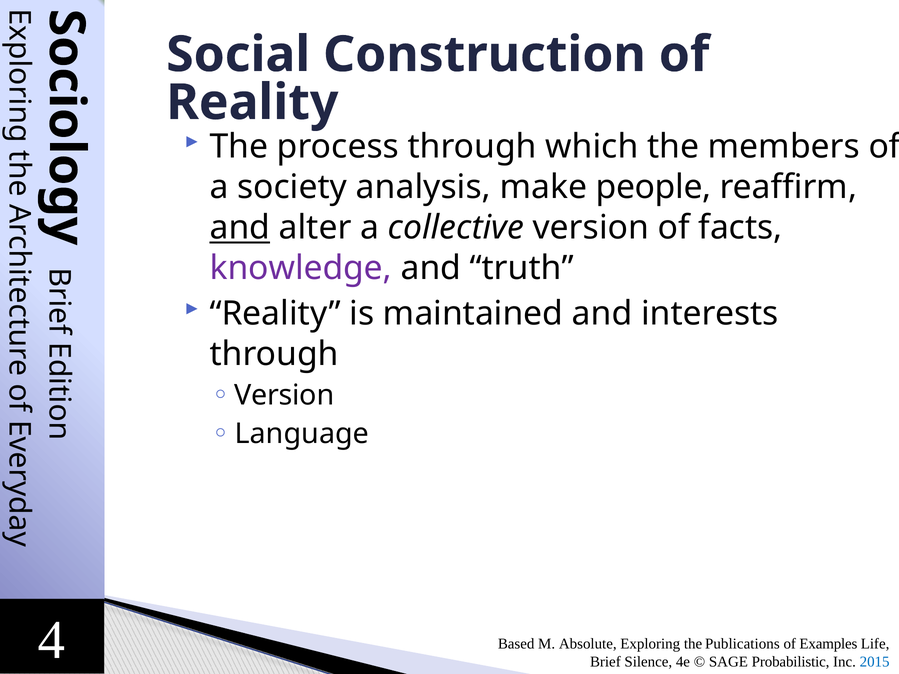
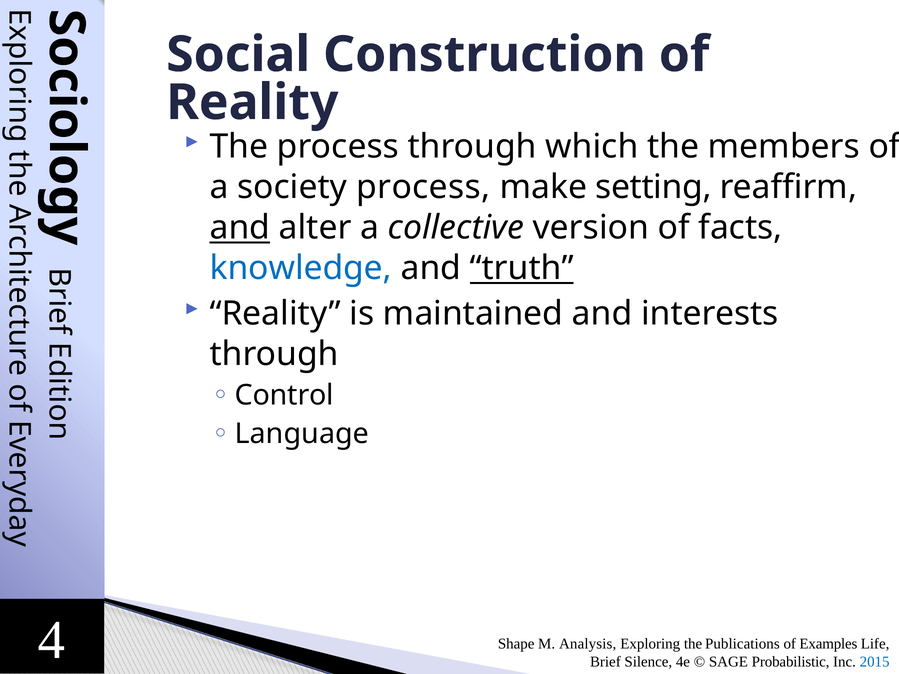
society analysis: analysis -> process
people: people -> setting
knowledge colour: purple -> blue
truth underline: none -> present
Version at (284, 396): Version -> Control
Based: Based -> Shape
Absolute: Absolute -> Analysis
